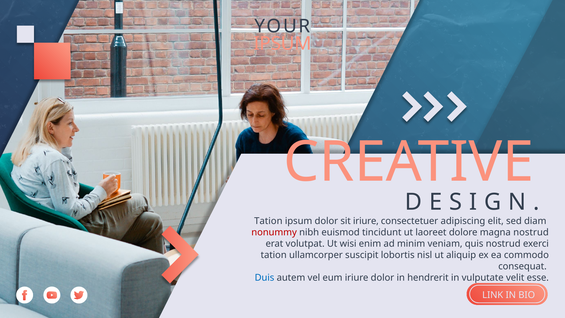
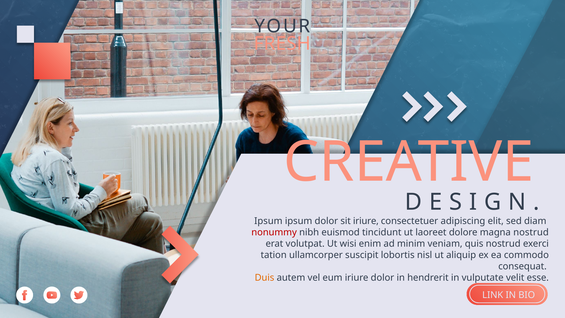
IPSUM at (283, 44): IPSUM -> FRESH
Tation at (268, 221): Tation -> Ipsum
Duis colour: blue -> orange
